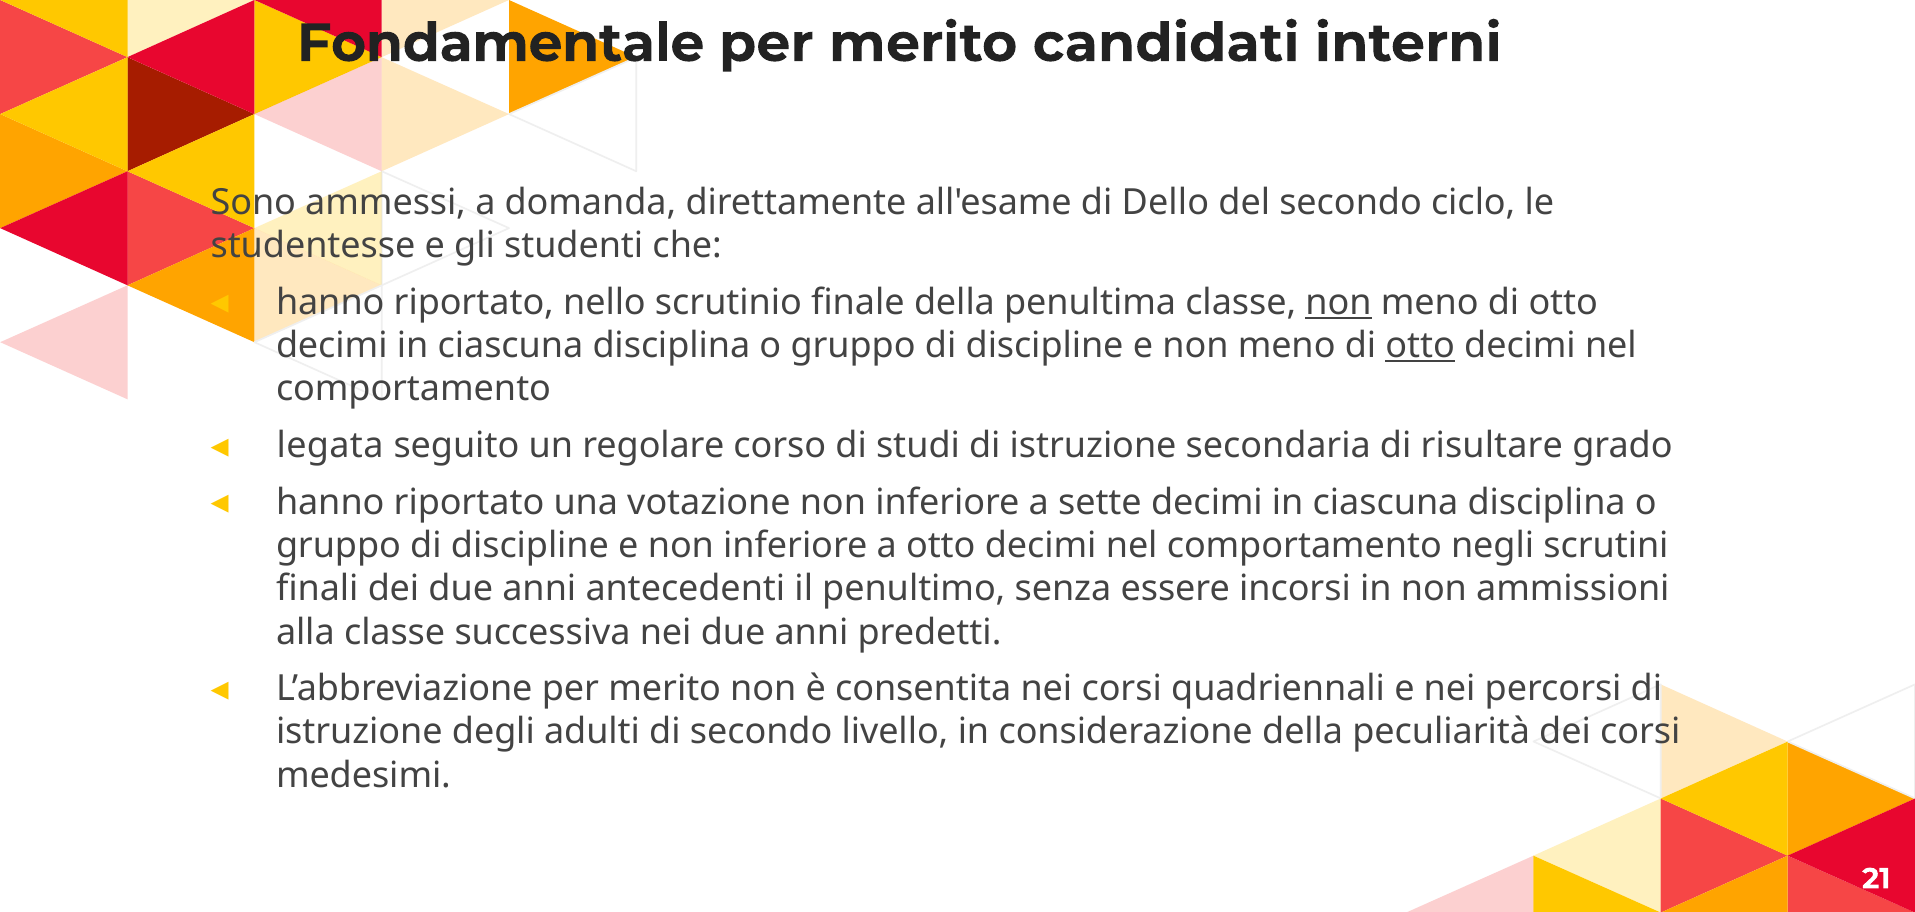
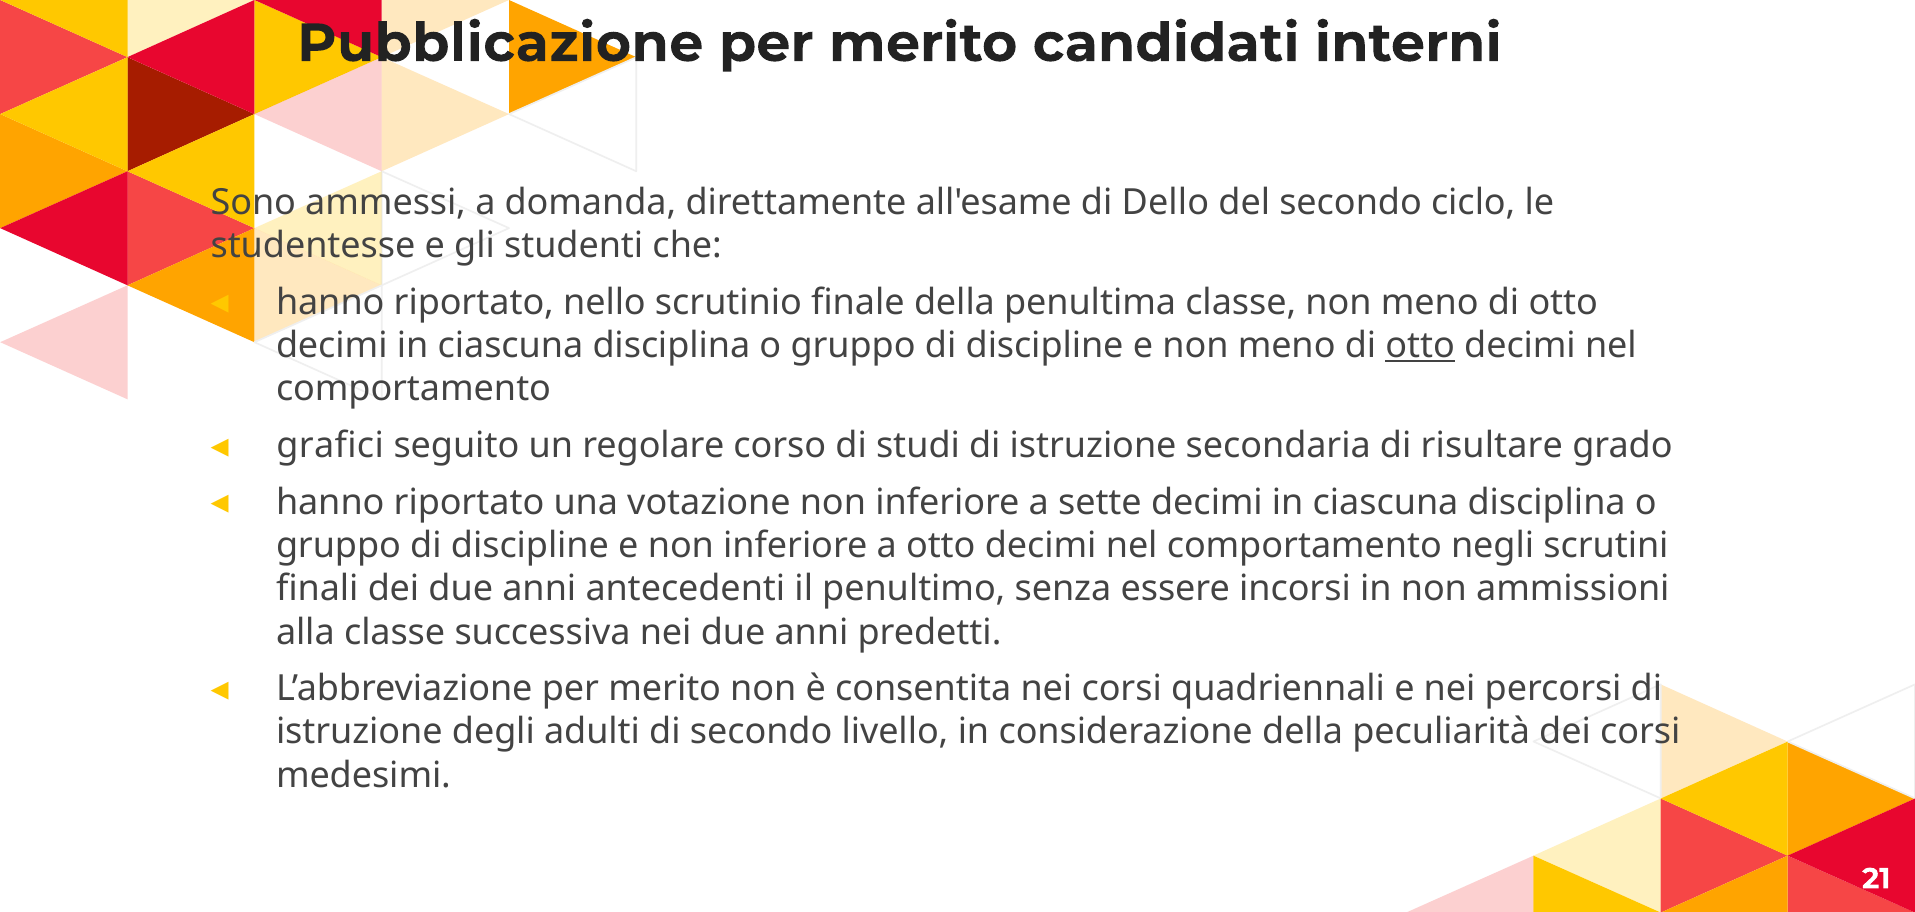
Fondamentale: Fondamentale -> Pubblicazione
non at (1339, 303) underline: present -> none
legata: legata -> grafici
